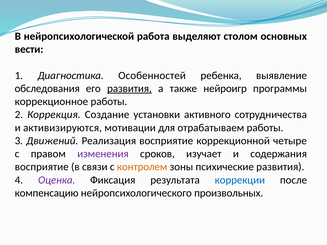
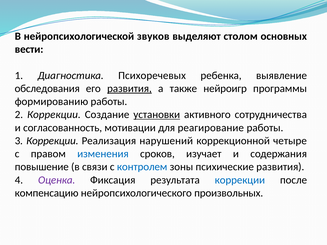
работа: работа -> звуков
Особенностей: Особенностей -> Психоречевых
коррекционное: коррекционное -> формированию
2 Коррекция: Коррекция -> Коррекции
установки underline: none -> present
активизируются: активизируются -> согласованность
отрабатываем: отрабатываем -> реагирование
3 Движений: Движений -> Коррекции
Реализация восприятие: восприятие -> нарушений
изменения colour: purple -> blue
восприятие at (42, 167): восприятие -> повышение
контролем colour: orange -> blue
